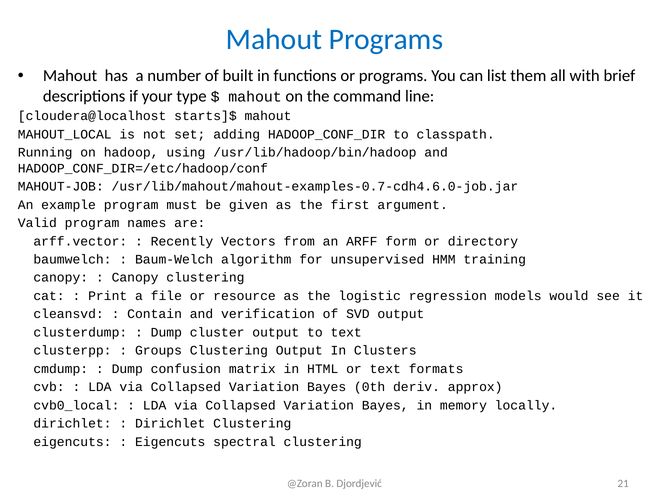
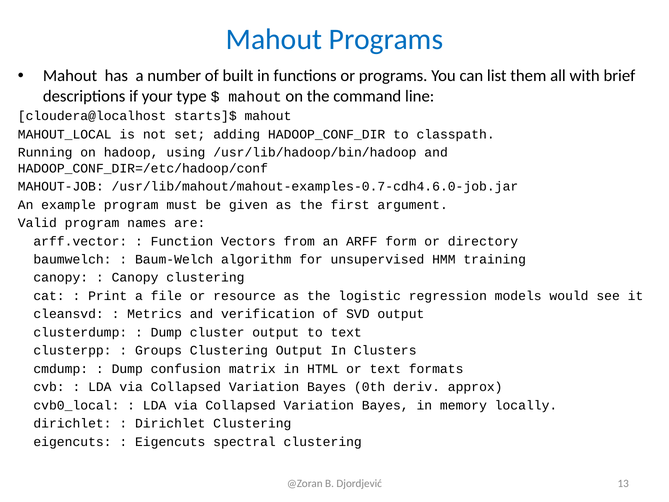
Recently: Recently -> Function
Contain: Contain -> Metrics
21: 21 -> 13
